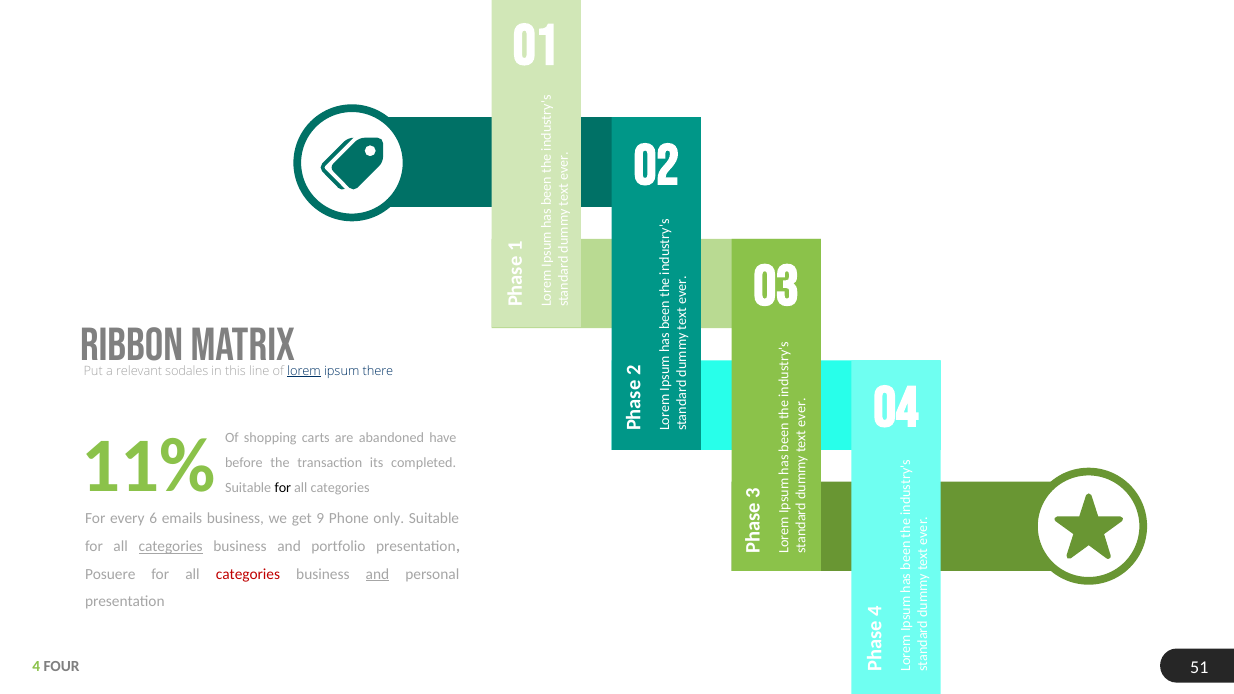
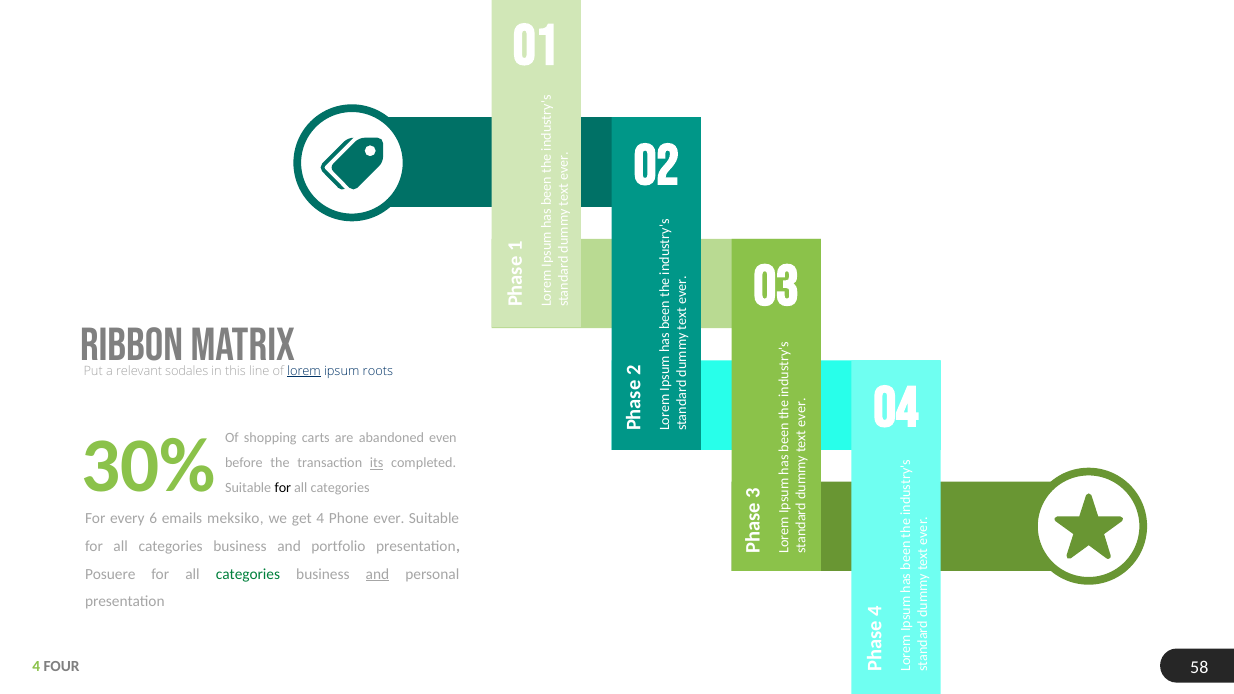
there: there -> roots
have: have -> even
11%: 11% -> 30%
its underline: none -> present
emails business: business -> meksiko
get 9: 9 -> 4
only: only -> ever
categories at (171, 546) underline: present -> none
categories at (248, 574) colour: red -> green
51: 51 -> 58
